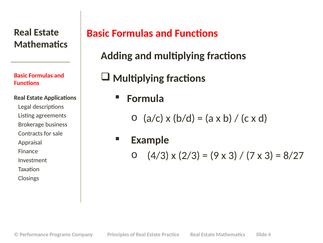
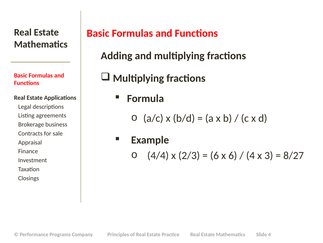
4/3: 4/3 -> 4/4
9 at (215, 155): 9 -> 6
3 at (233, 155): 3 -> 6
7 at (251, 155): 7 -> 4
